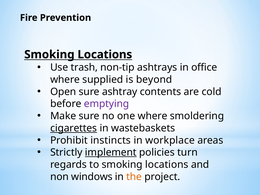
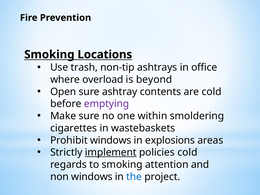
supplied: supplied -> overload
one where: where -> within
cigarettes underline: present -> none
Prohibit instincts: instincts -> windows
workplace: workplace -> explosions
policies turn: turn -> cold
to smoking locations: locations -> attention
the colour: orange -> blue
